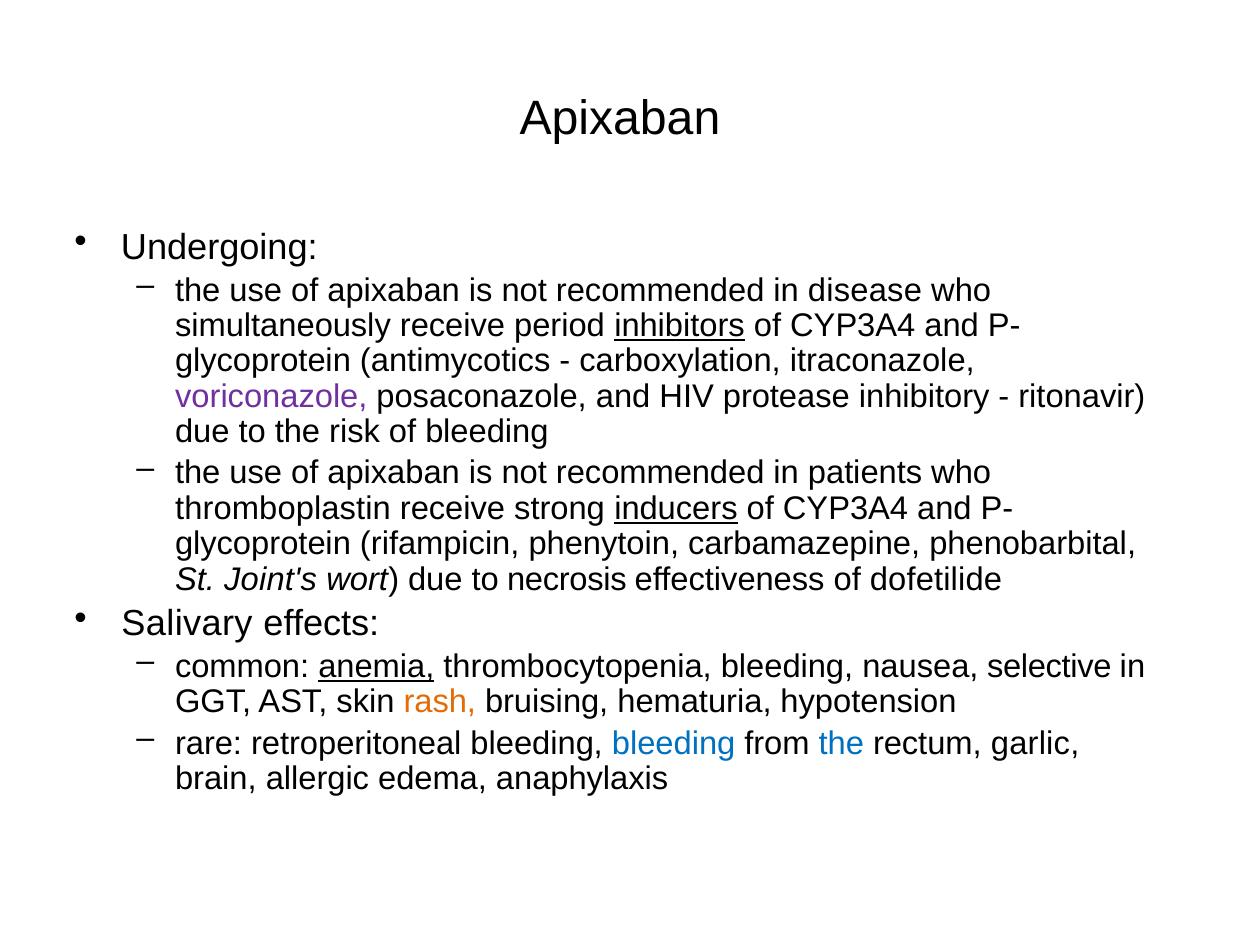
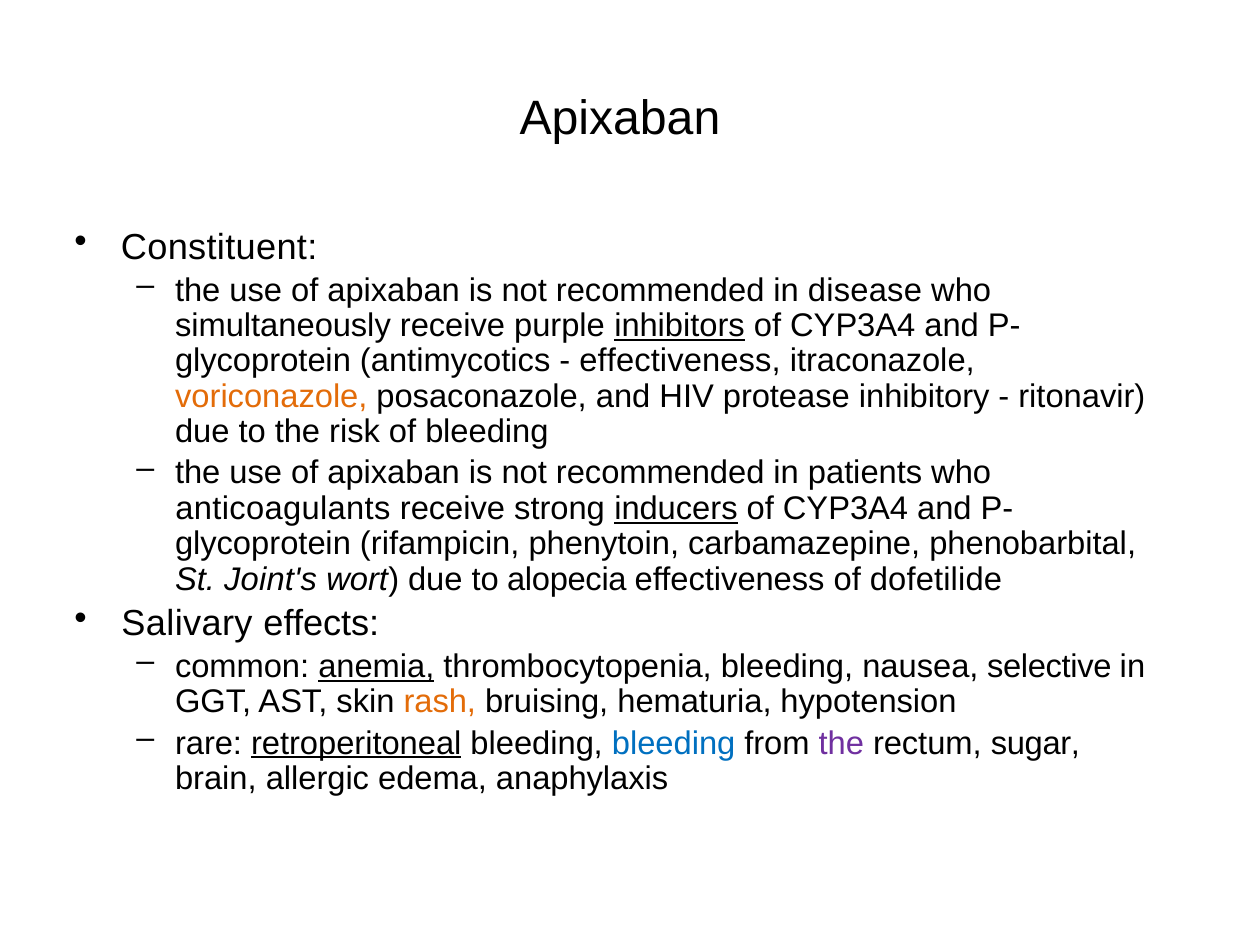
Undergoing: Undergoing -> Constituent
period: period -> purple
carboxylation at (680, 361): carboxylation -> effectiveness
voriconazole colour: purple -> orange
thromboplastin: thromboplastin -> anticoagulants
necrosis: necrosis -> alopecia
retroperitoneal underline: none -> present
the at (841, 743) colour: blue -> purple
garlic: garlic -> sugar
